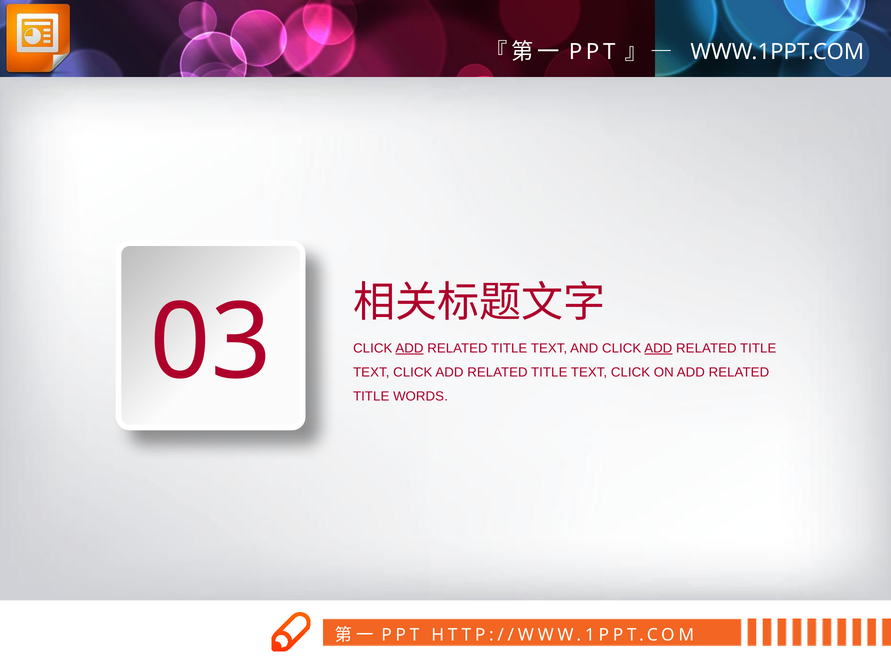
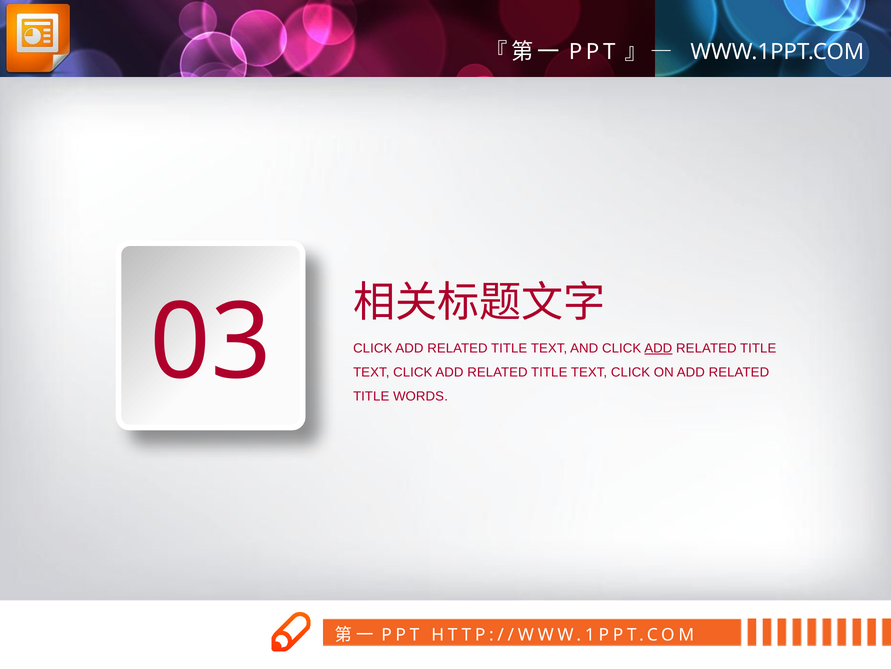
ADD at (409, 348) underline: present -> none
